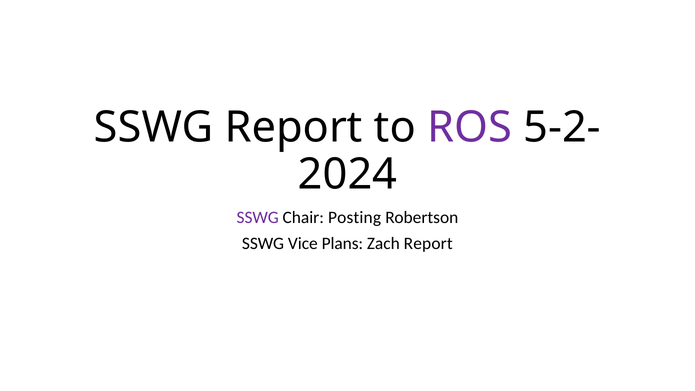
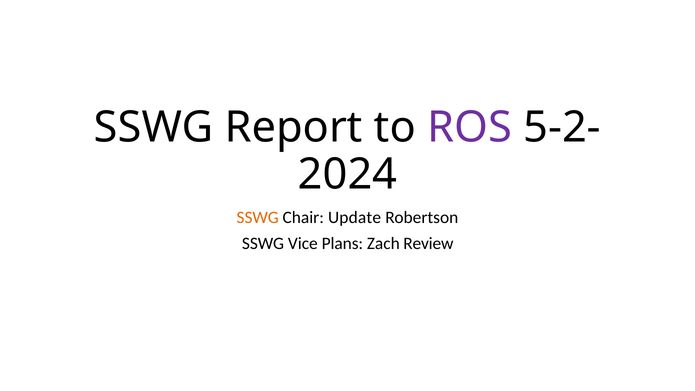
SSWG at (258, 217) colour: purple -> orange
Posting: Posting -> Update
Zach Report: Report -> Review
